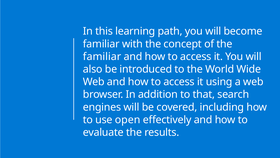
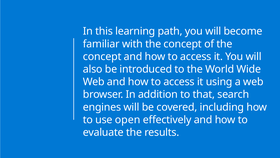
familiar at (102, 56): familiar -> concept
